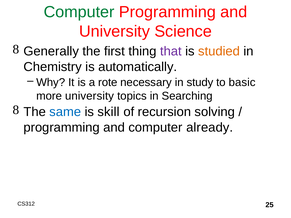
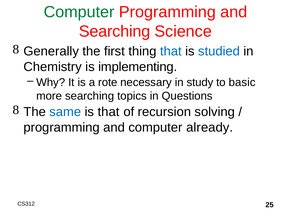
University at (115, 31): University -> Searching
that at (171, 51) colour: purple -> blue
studied colour: orange -> blue
automatically: automatically -> implementing
more university: university -> searching
Searching: Searching -> Questions
is skill: skill -> that
